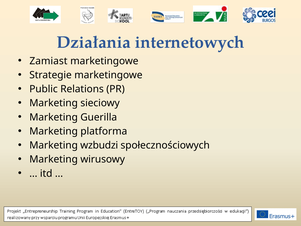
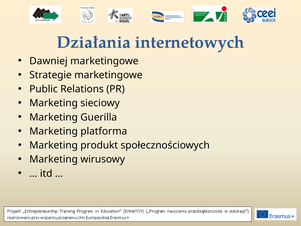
Zamiast: Zamiast -> Dawniej
wzbudzi: wzbudzi -> produkt
